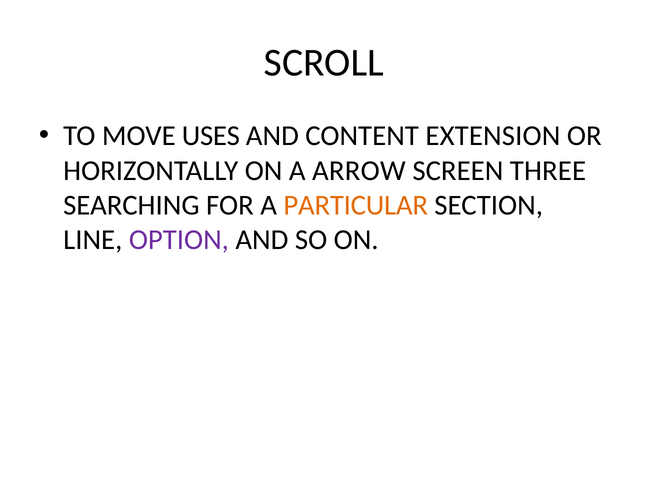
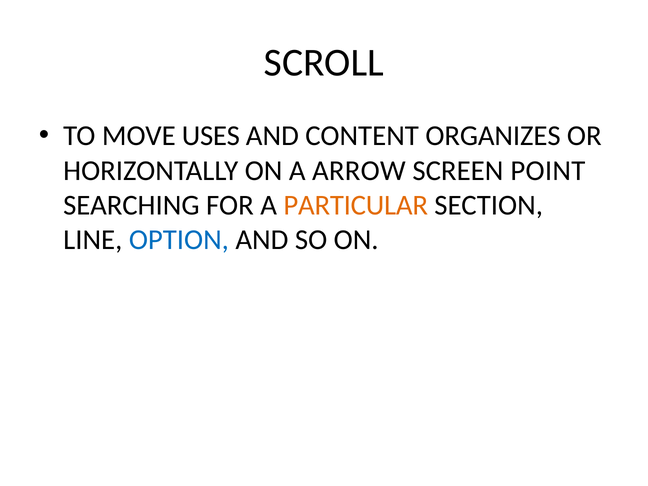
EXTENSION: EXTENSION -> ORGANIZES
THREE: THREE -> POINT
OPTION colour: purple -> blue
